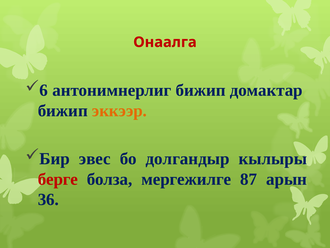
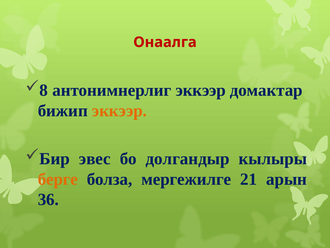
6: 6 -> 8
антонимнерлиг бижип: бижип -> эккээр
берге colour: red -> orange
87: 87 -> 21
